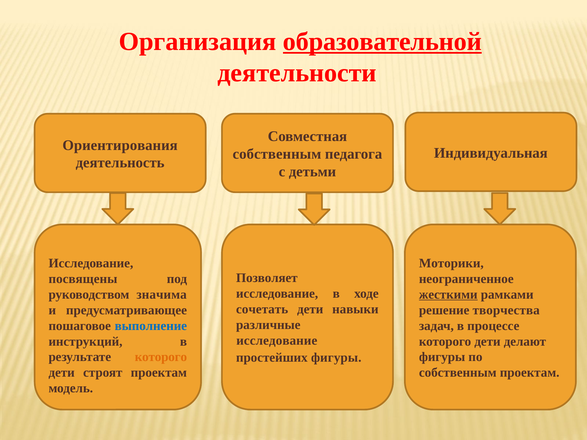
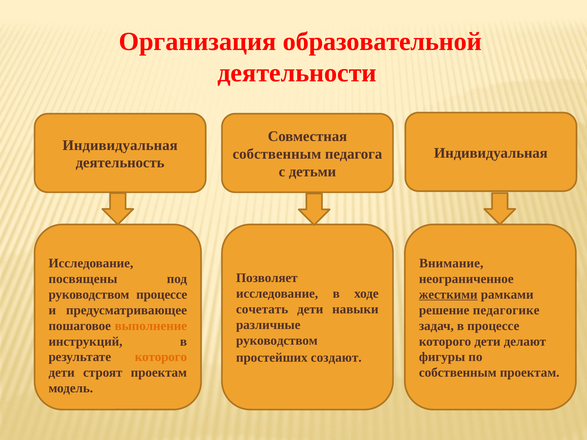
образовательной underline: present -> none
Ориентирования at (120, 145): Ориентирования -> Индивидуальная
Моторики: Моторики -> Внимание
руководством значима: значима -> процессе
творчества: творчества -> педагогике
выполнение colour: blue -> orange
исследование at (277, 341): исследование -> руководством
простейших фигуры: фигуры -> создают
